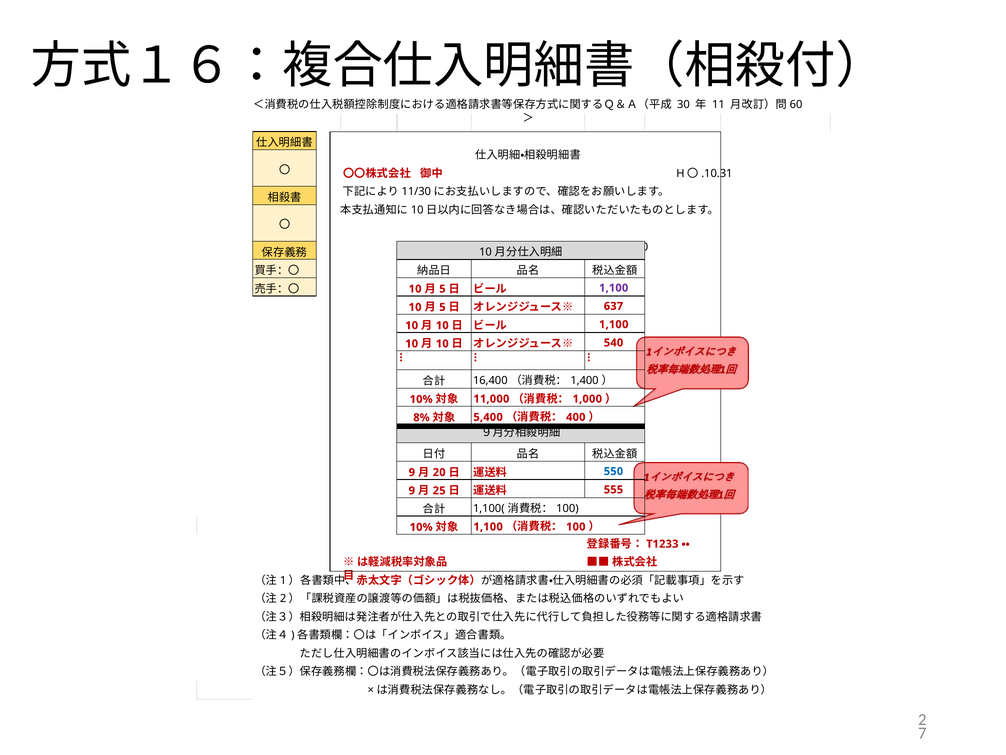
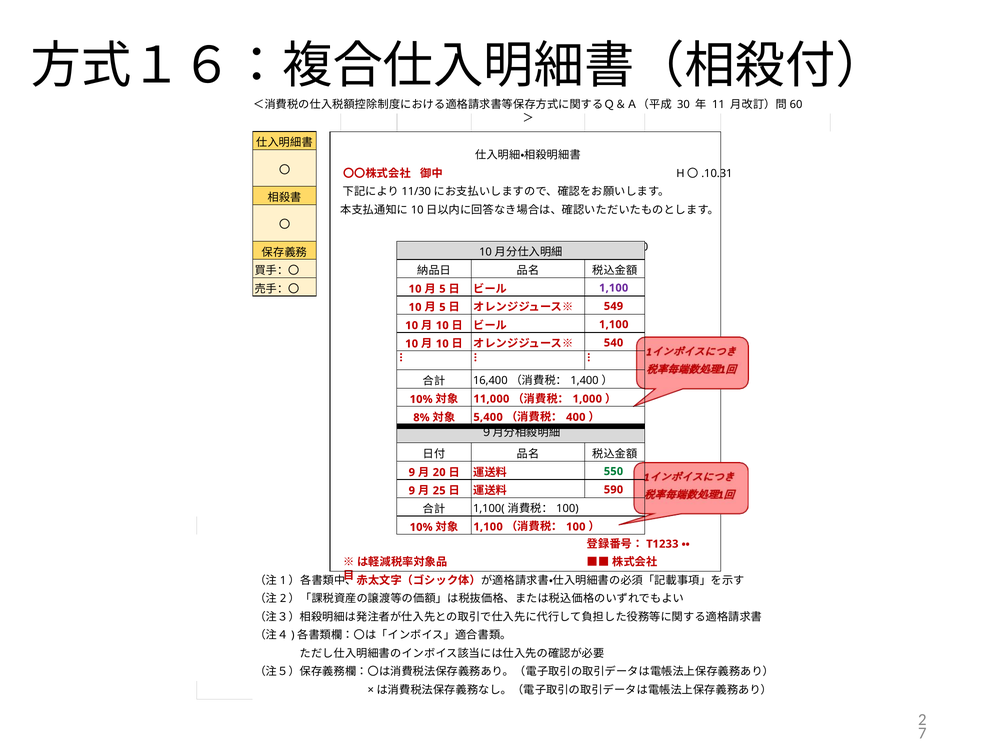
637: 637 -> 549
550 colour: blue -> green
555: 555 -> 590
